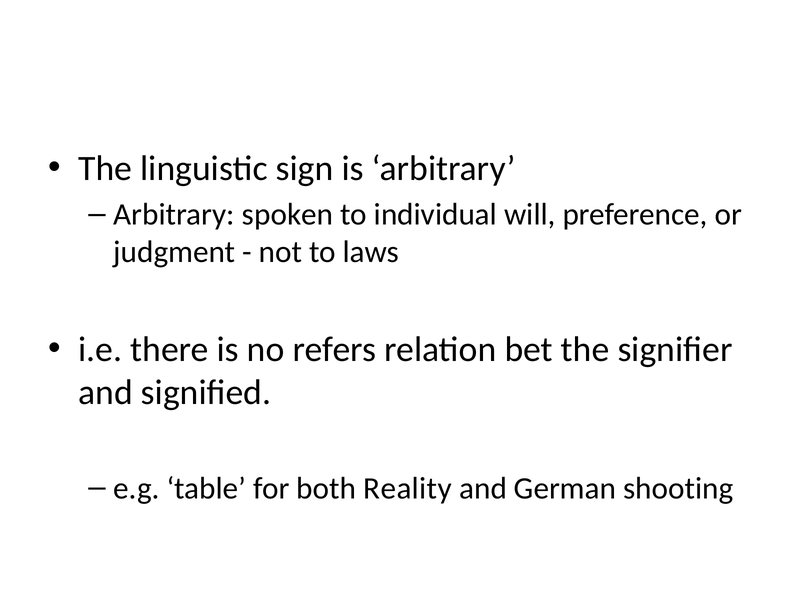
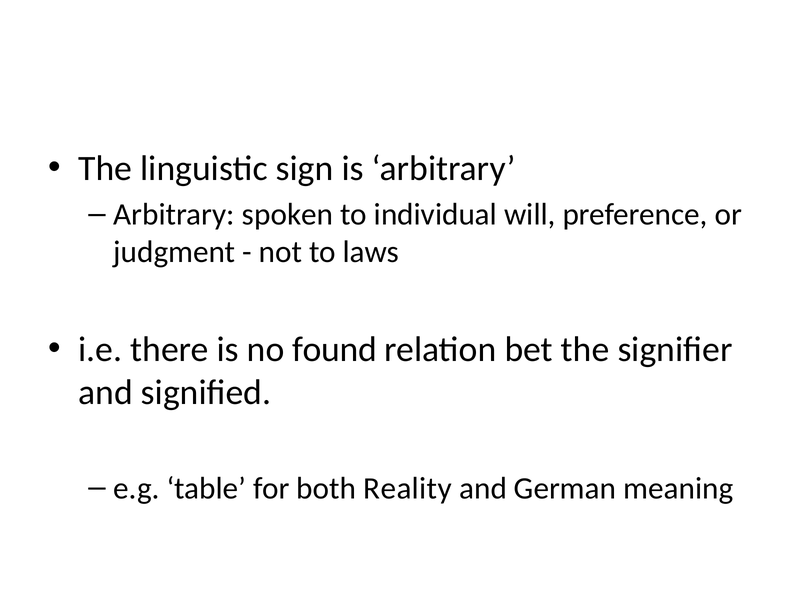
refers: refers -> found
shooting: shooting -> meaning
